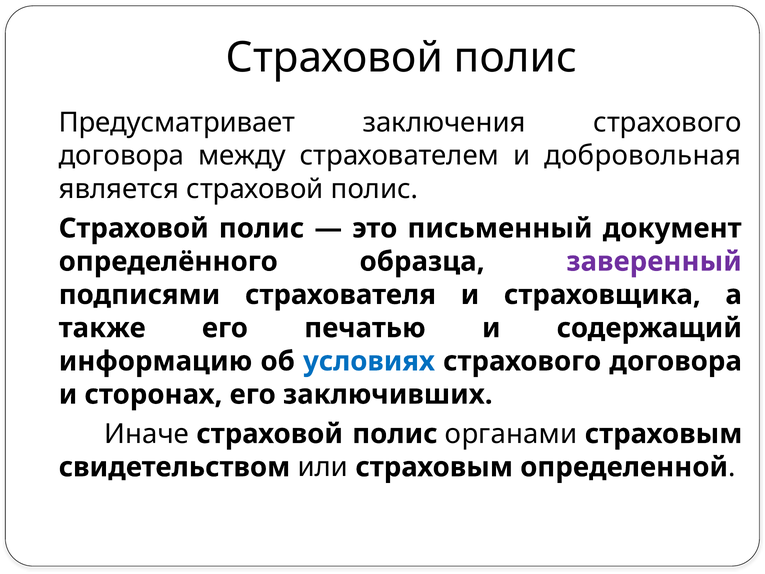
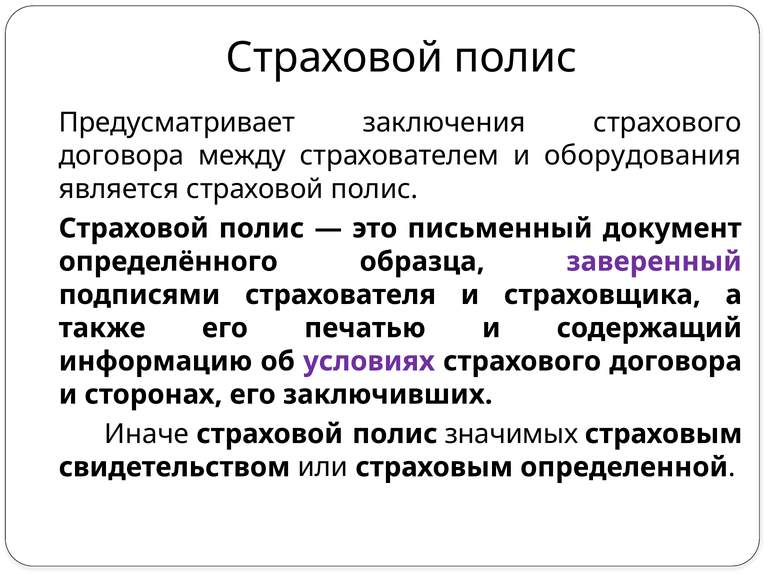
добровольная: добровольная -> оборудования
условиях colour: blue -> purple
органами: органами -> значимых
